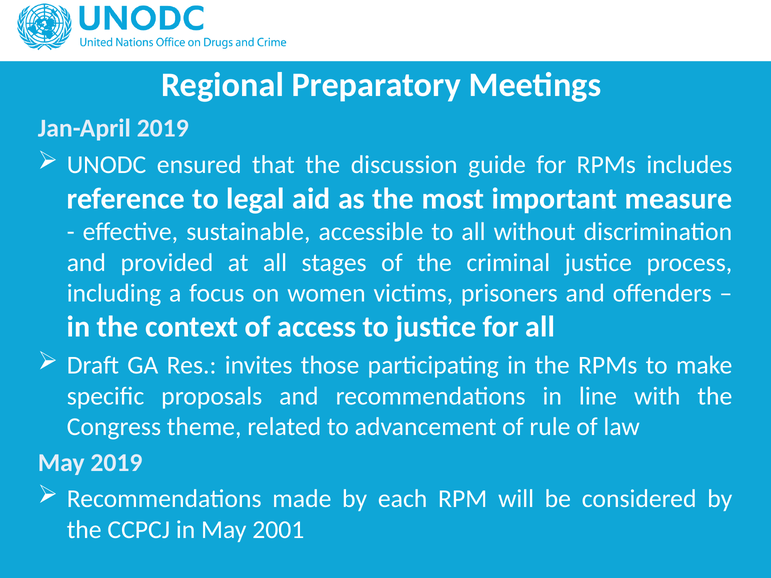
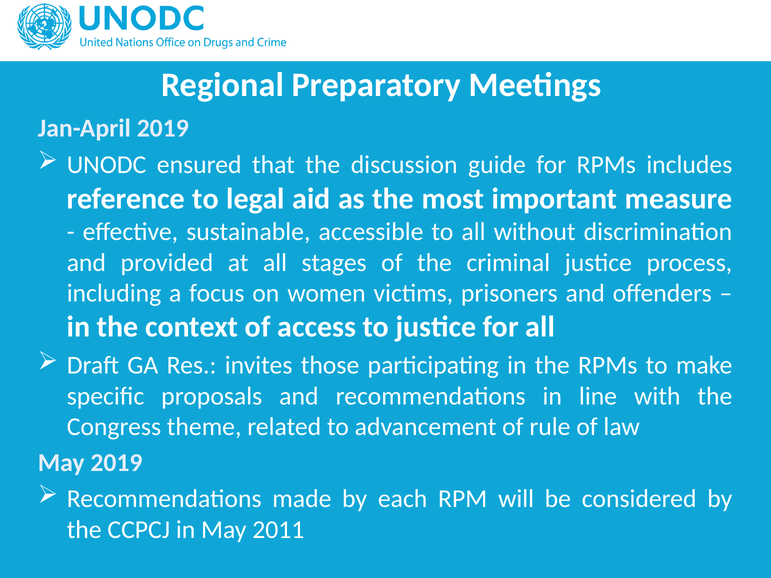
2001: 2001 -> 2011
